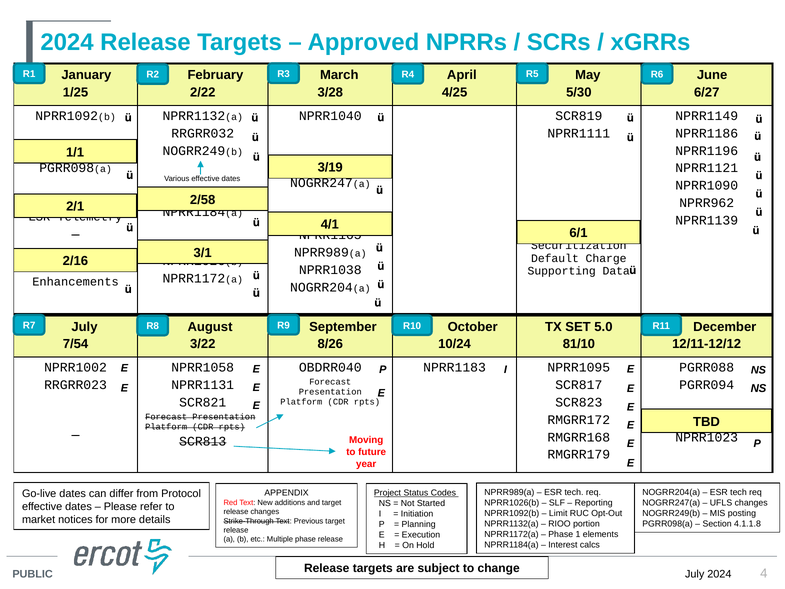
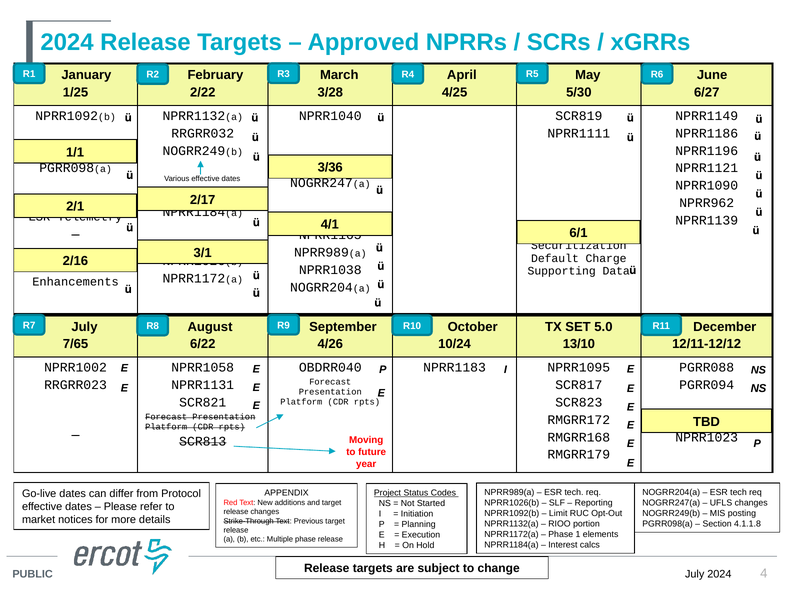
3/19: 3/19 -> 3/36
2/58: 2/58 -> 2/17
7/54: 7/54 -> 7/65
3/22: 3/22 -> 6/22
8/26: 8/26 -> 4/26
81/10: 81/10 -> 13/10
